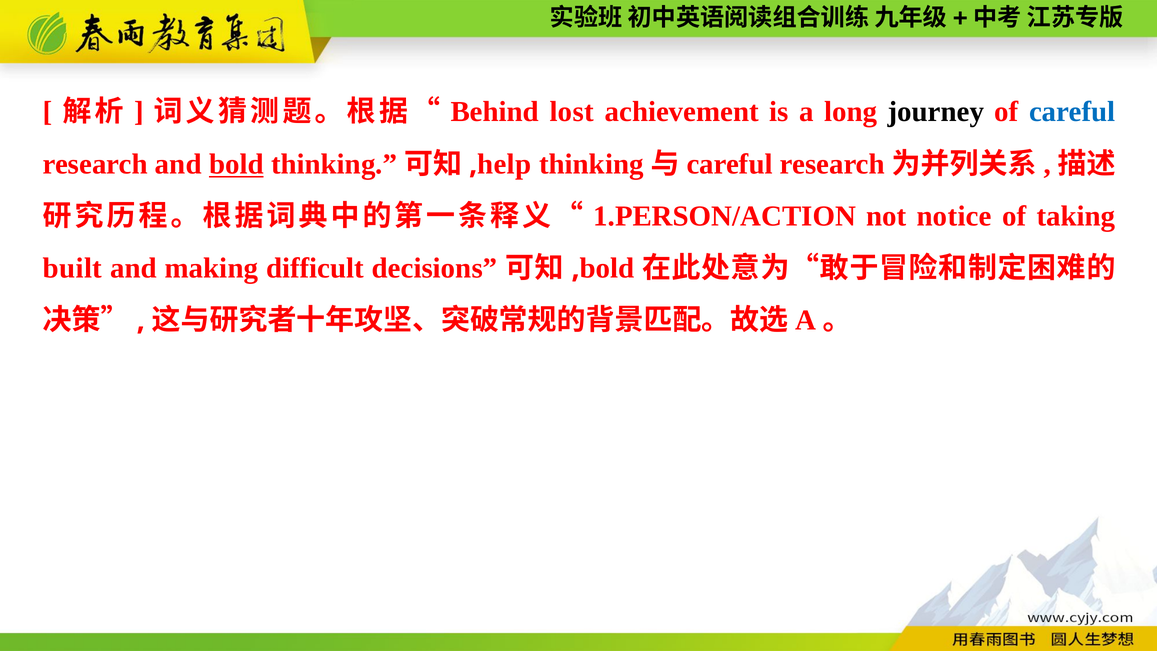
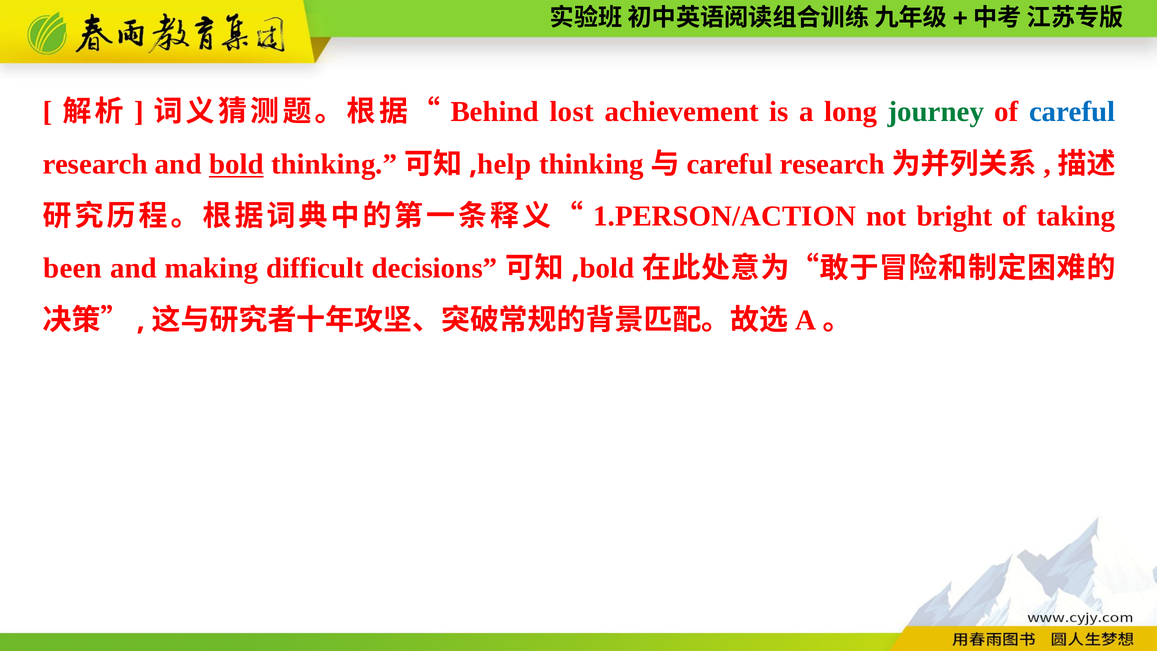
journey colour: black -> green
notice: notice -> bright
built: built -> been
